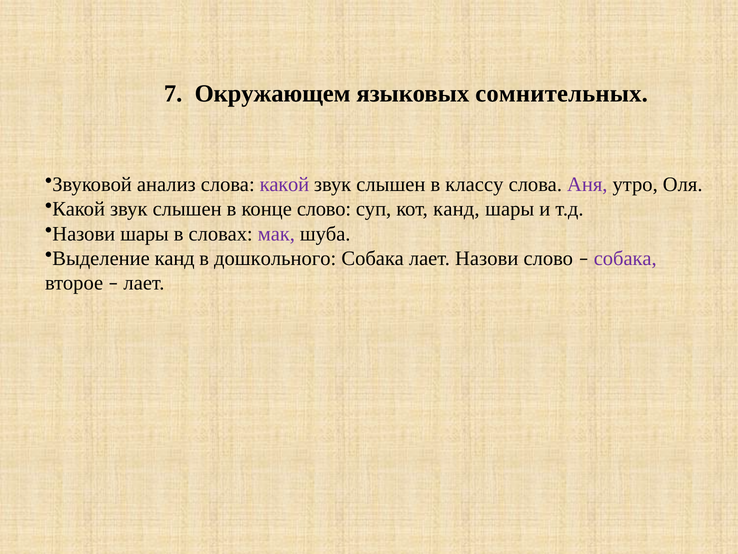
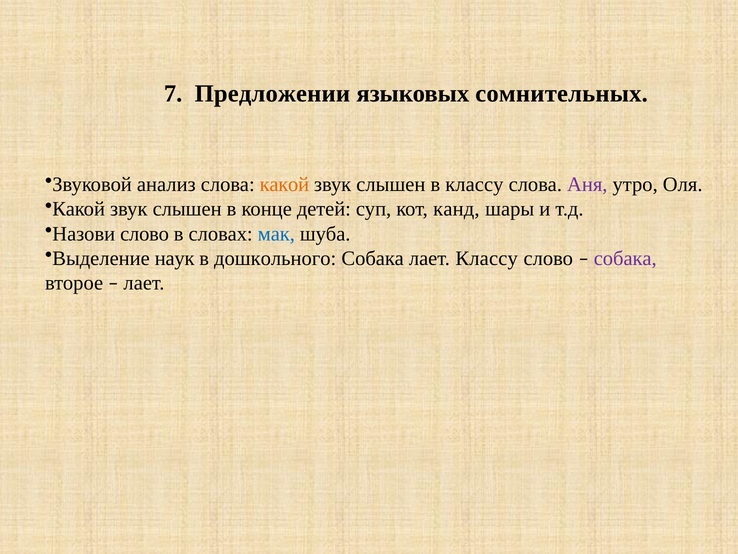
Окружающем: Окружающем -> Предложении
какой at (284, 184) colour: purple -> orange
конце слово: слово -> детей
Назови шары: шары -> слово
мак colour: purple -> blue
Выделение канд: канд -> наук
лает Назови: Назови -> Классу
